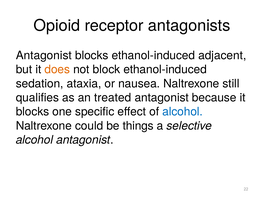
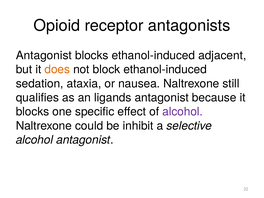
treated: treated -> ligands
alcohol at (183, 112) colour: blue -> purple
things: things -> inhibit
